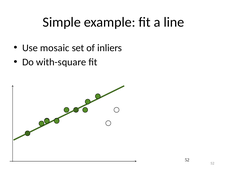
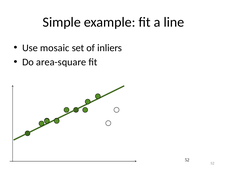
with-square: with-square -> area-square
